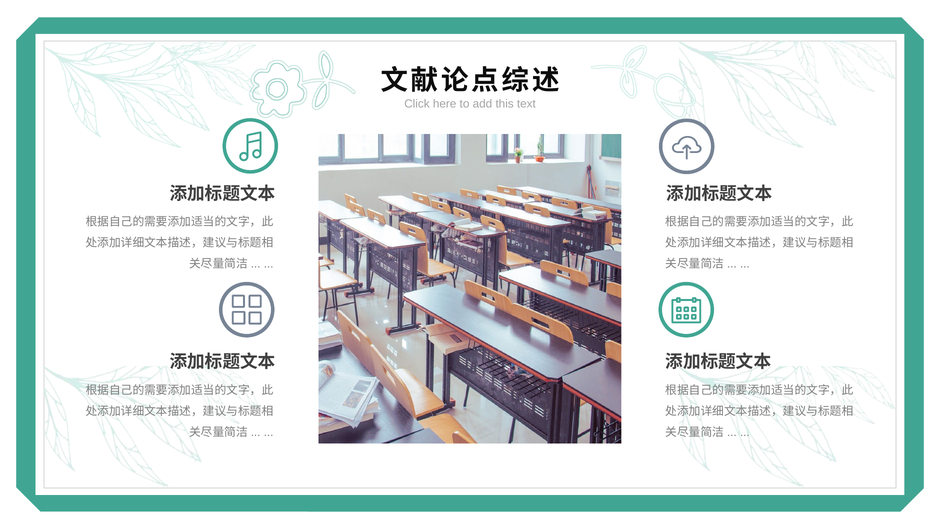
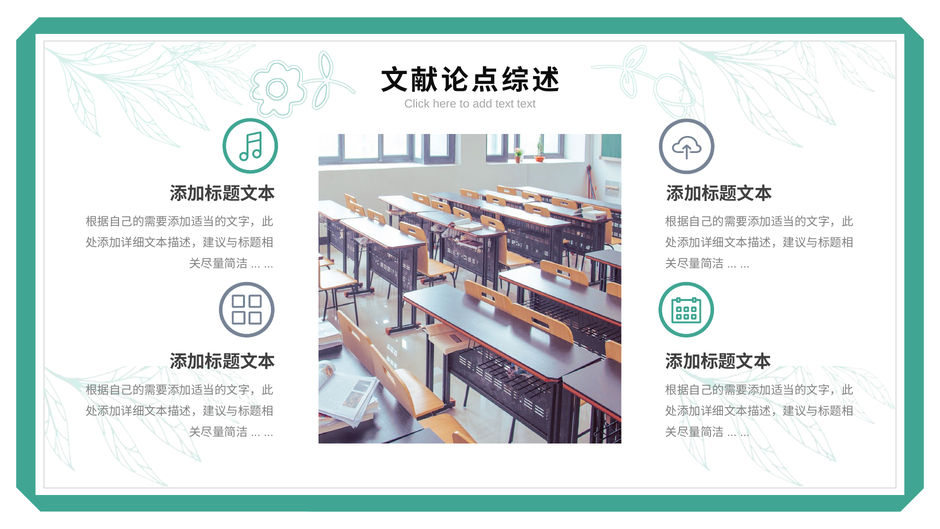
add this: this -> text
